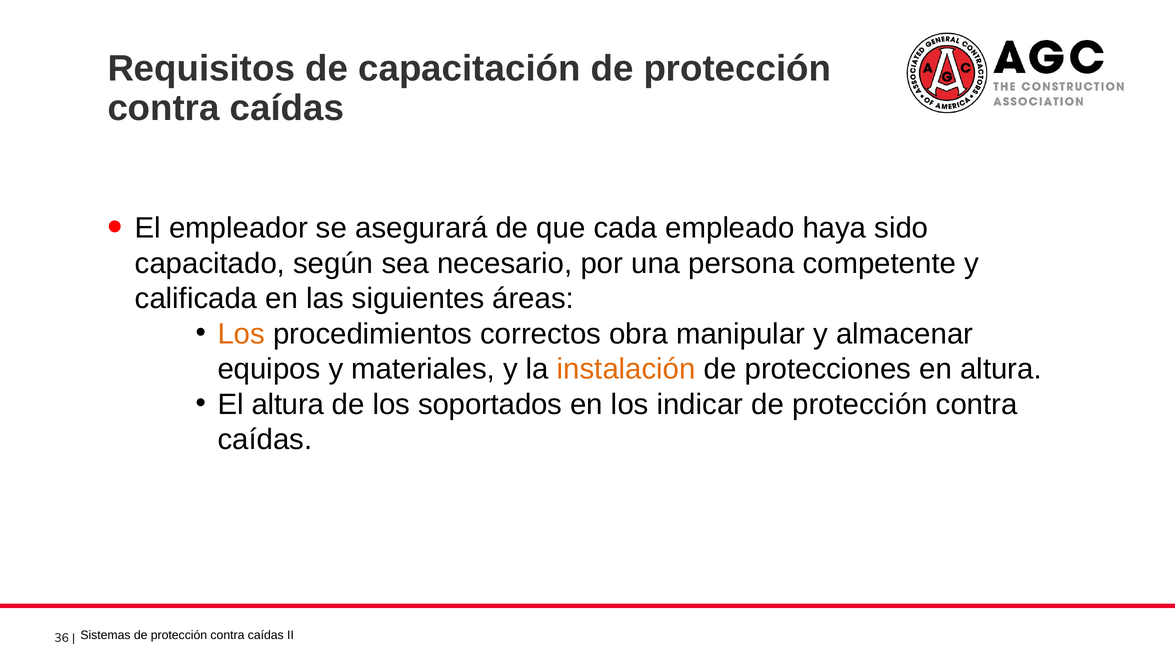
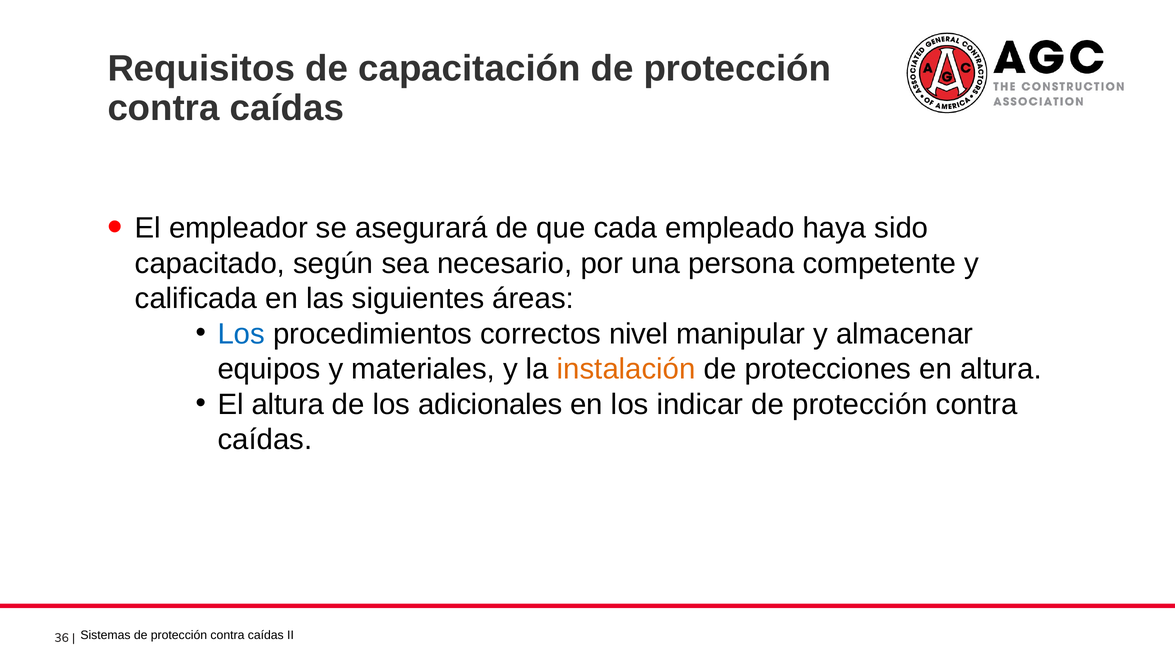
Los at (241, 334) colour: orange -> blue
obra: obra -> nivel
soportados: soportados -> adicionales
